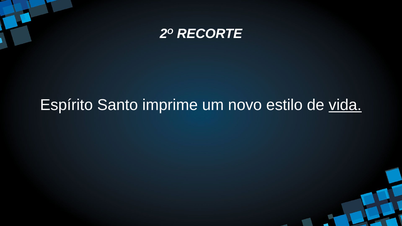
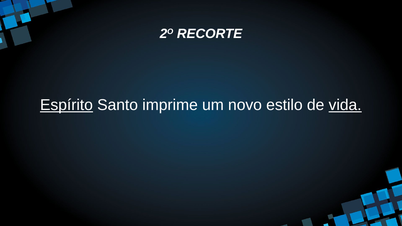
Espírito underline: none -> present
